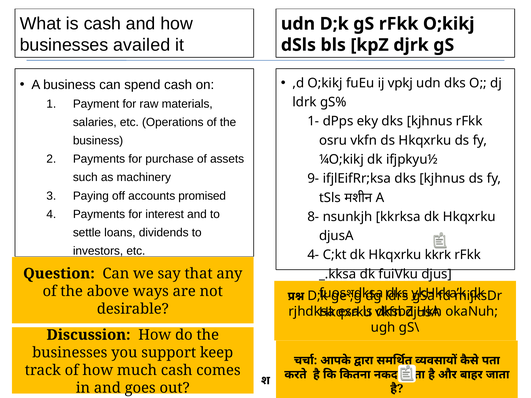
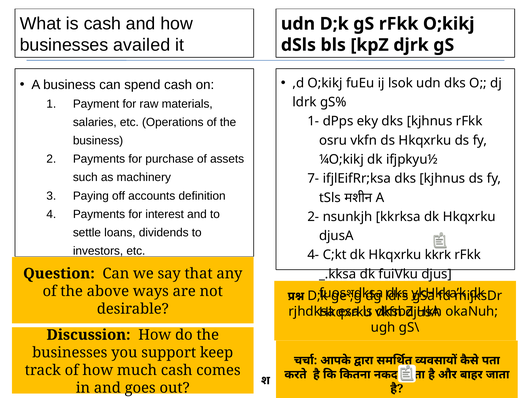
vpkj: vpkj -> lsok
9-: 9- -> 7-
promised: promised -> definition
8-: 8- -> 2-
